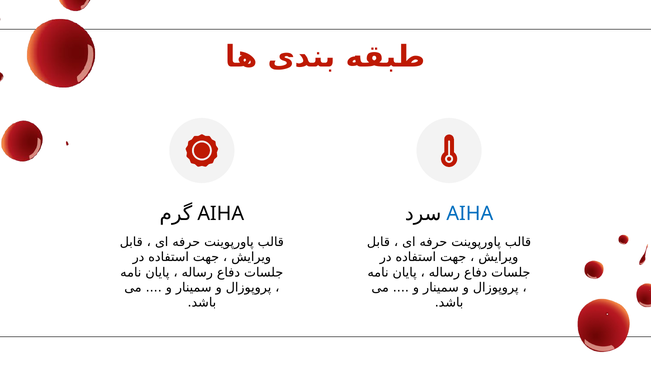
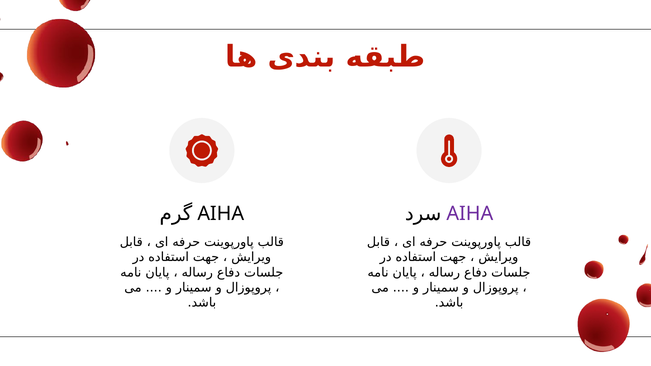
AIHA at (470, 214) colour: blue -> purple
